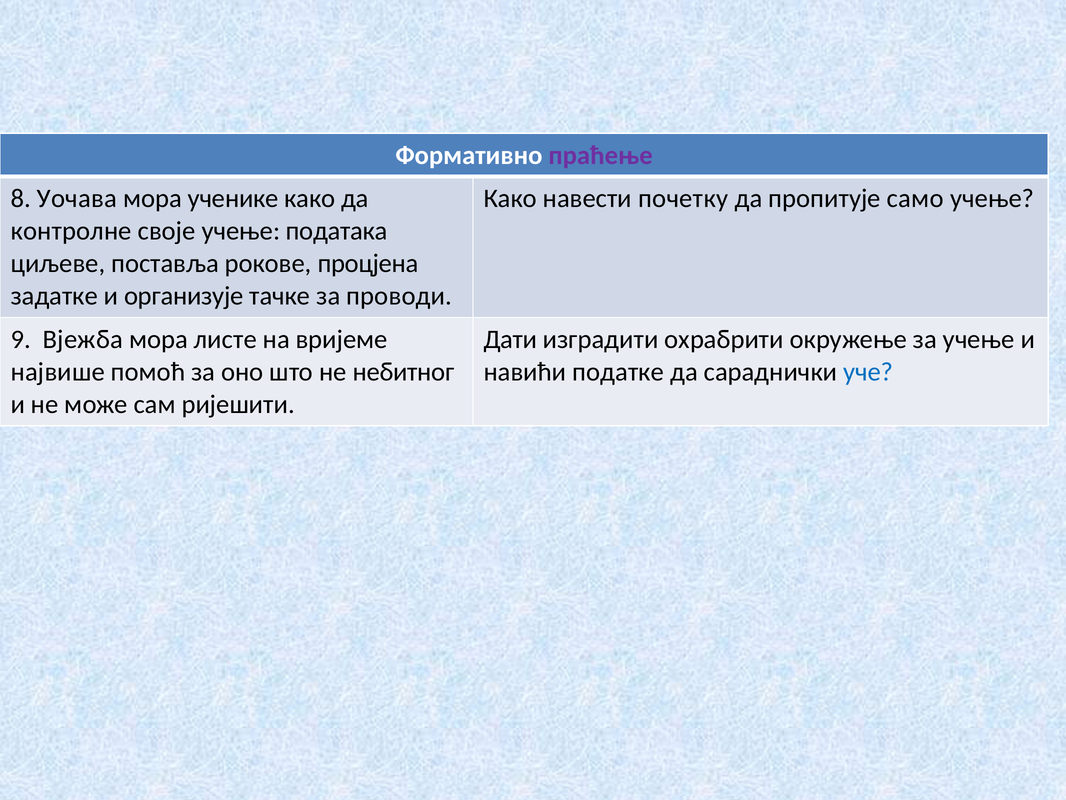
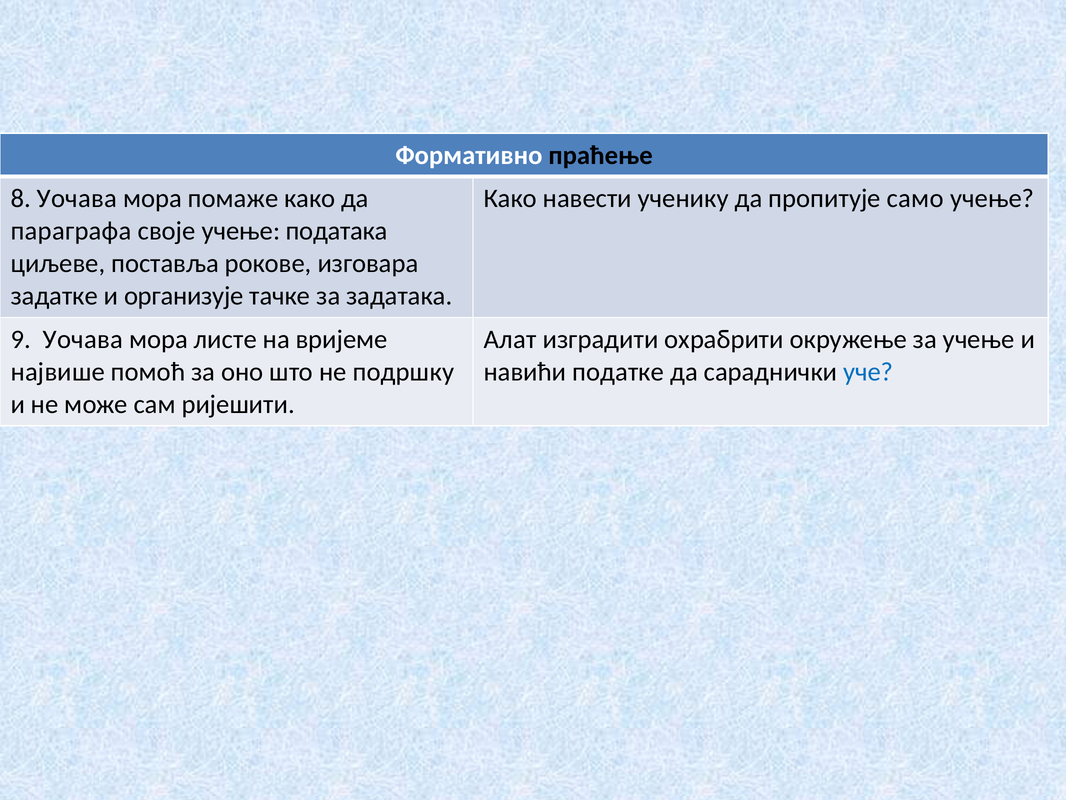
праћење colour: purple -> black
ученике: ученике -> помаже
почетку: почетку -> ученику
контролне: контролне -> параграфа
процјена: процјена -> изговара
проводи: проводи -> задатака
9 Вјежба: Вјежба -> Уочава
Дати: Дати -> Алат
небитног: небитног -> подршку
